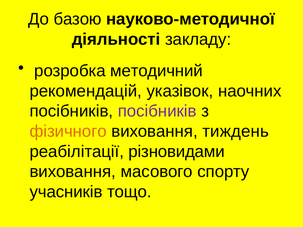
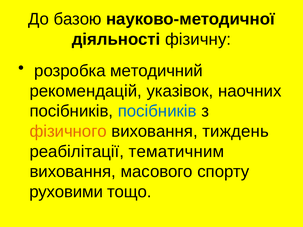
закладу: закладу -> фізичну
посібників at (157, 111) colour: purple -> blue
різновидами: різновидами -> тематичним
учасників: учасників -> руховими
